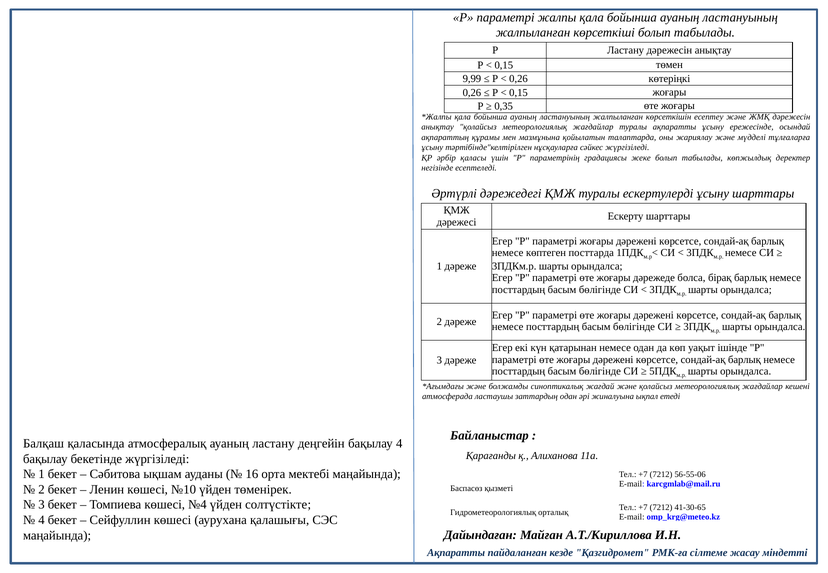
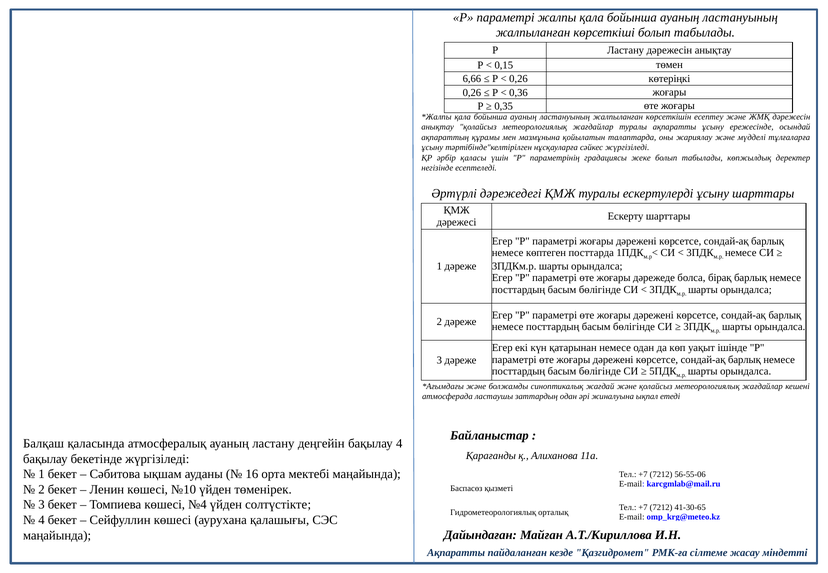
9,99: 9,99 -> 6,66
0,15 at (519, 93): 0,15 -> 0,36
